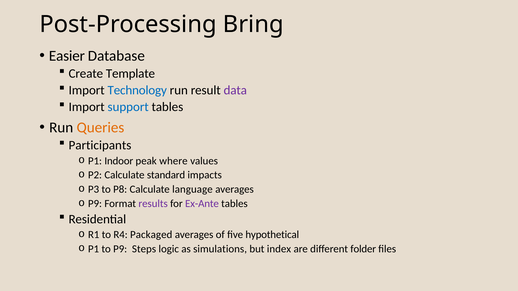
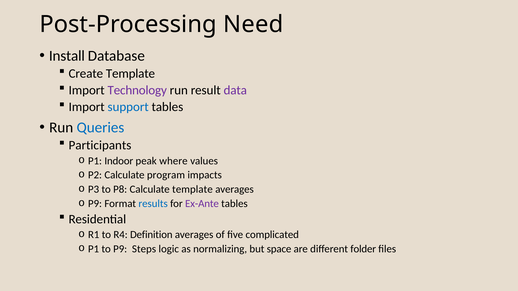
Bring: Bring -> Need
Easier: Easier -> Install
Technology colour: blue -> purple
Queries colour: orange -> blue
standard: standard -> program
Calculate language: language -> template
results colour: purple -> blue
Packaged: Packaged -> Definition
hypothetical: hypothetical -> complicated
simulations: simulations -> normalizing
index: index -> space
